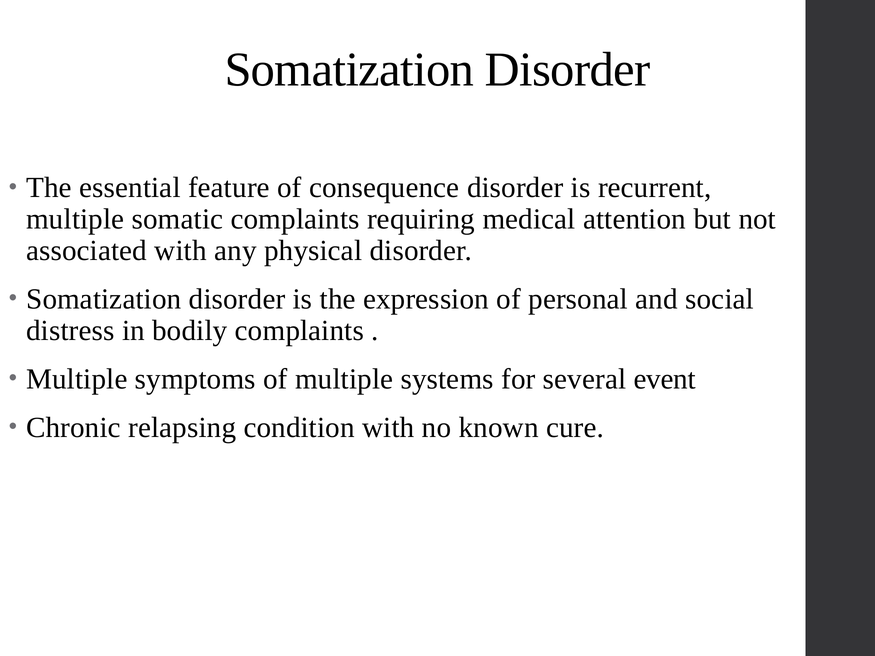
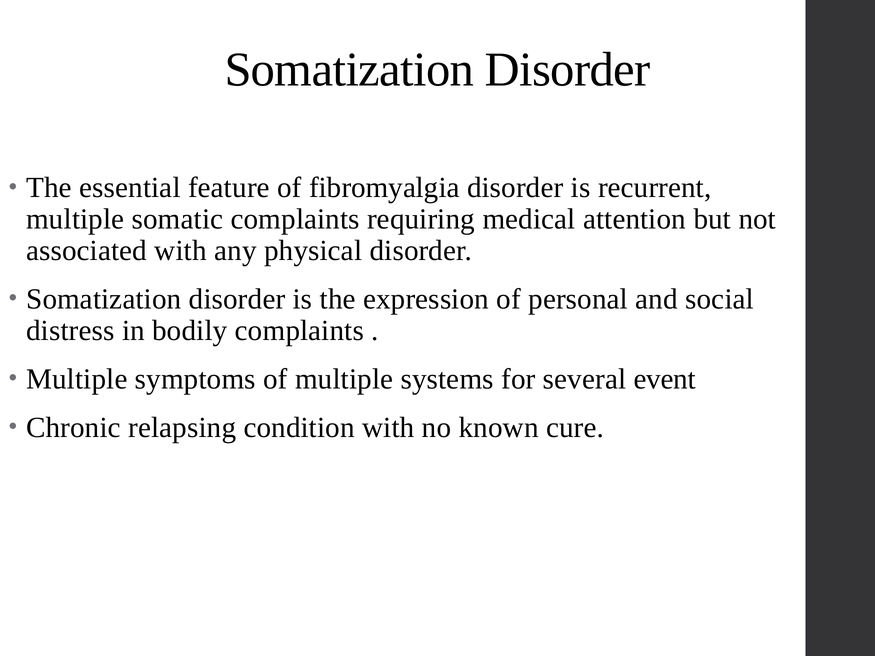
consequence: consequence -> fibromyalgia
